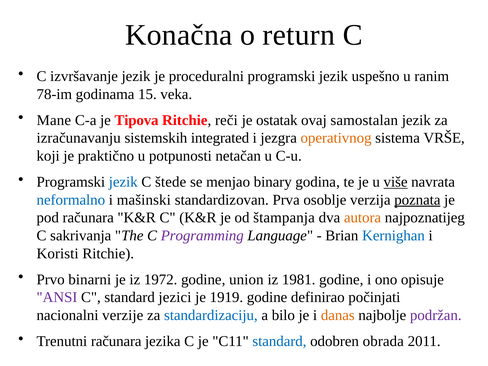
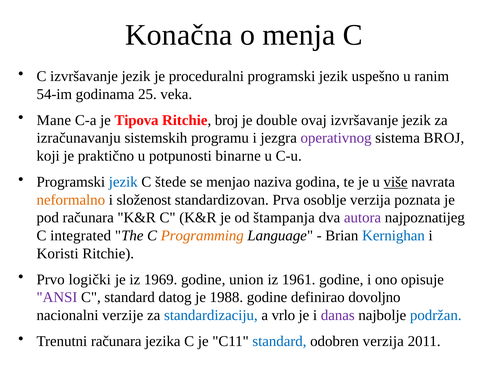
return: return -> menja
78-im: 78-im -> 54-im
15: 15 -> 25
Ritchie reči: reči -> broj
ostatak: ostatak -> double
ovaj samostalan: samostalan -> izvršavanje
integrated: integrated -> programu
operativnog colour: orange -> purple
sistema VRŠE: VRŠE -> BROJ
netačan: netačan -> binarne
binary: binary -> naziva
neformalno colour: blue -> orange
mašinski: mašinski -> složenost
poznata underline: present -> none
autora colour: orange -> purple
sakrivanja: sakrivanja -> integrated
Programming colour: purple -> orange
binarni: binarni -> logički
1972: 1972 -> 1969
1981: 1981 -> 1961
jezici: jezici -> datog
1919: 1919 -> 1988
počinjati: počinjati -> dovoljno
bilo: bilo -> vrlo
danas colour: orange -> purple
podržan colour: purple -> blue
odobren obrada: obrada -> verzija
